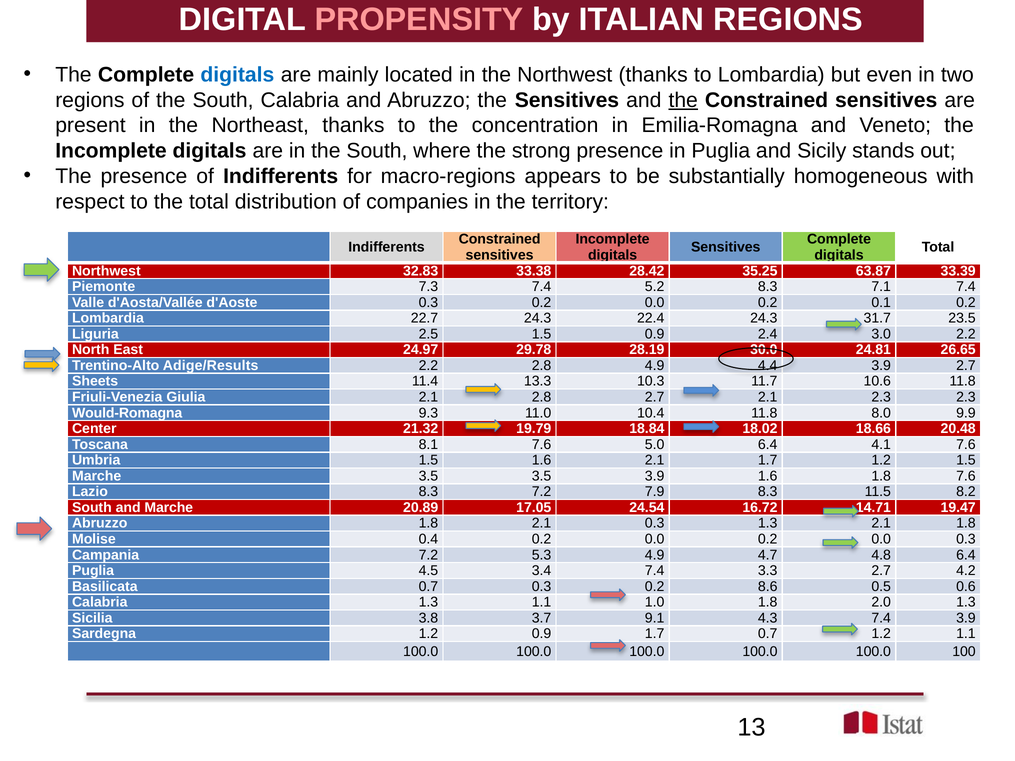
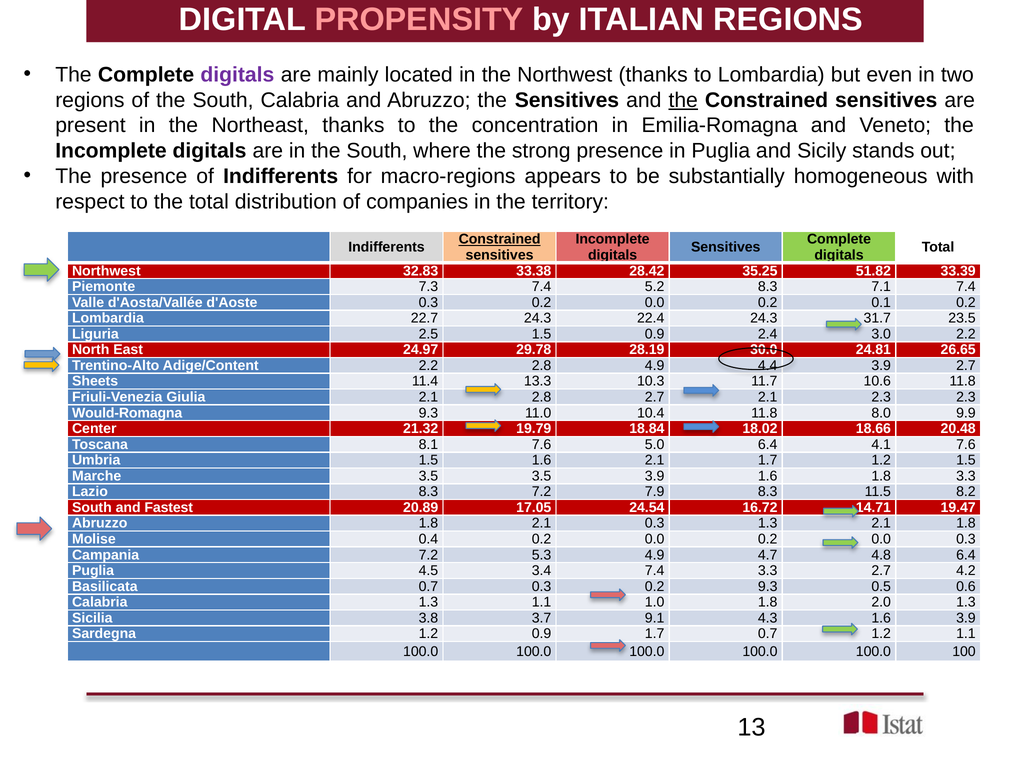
digitals at (237, 75) colour: blue -> purple
Constrained at (500, 239) underline: none -> present
63.87: 63.87 -> 51.82
Adige/Results: Adige/Results -> Adige/Content
1.8 7.6: 7.6 -> 3.3
and Marche: Marche -> Fastest
0.2 8.6: 8.6 -> 9.3
4.3 7.4: 7.4 -> 1.6
